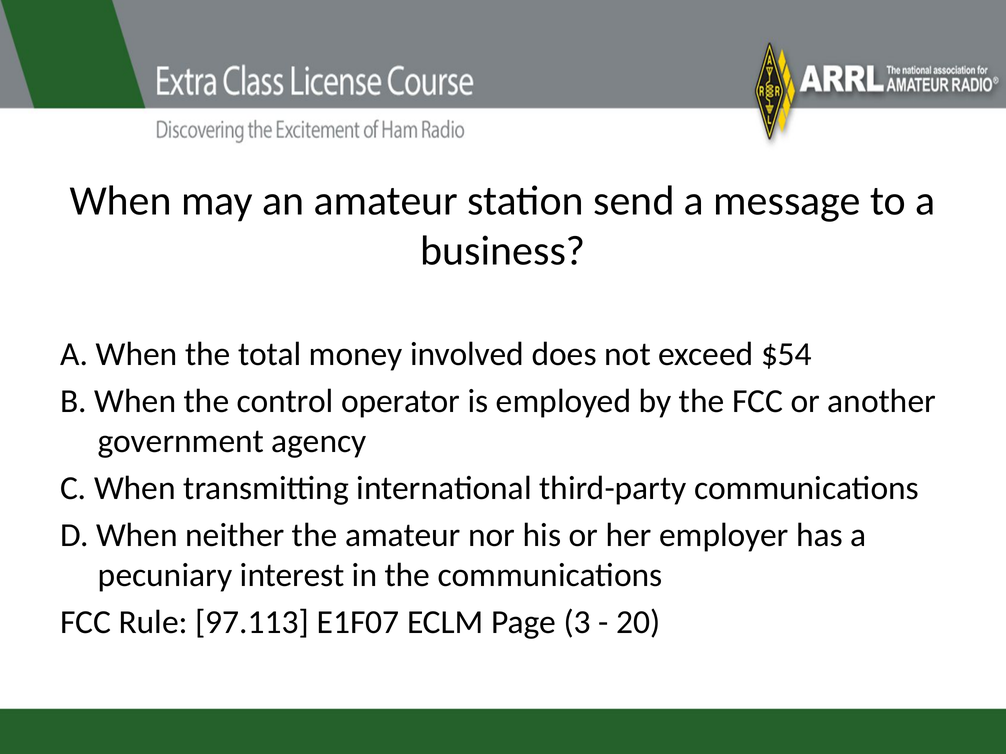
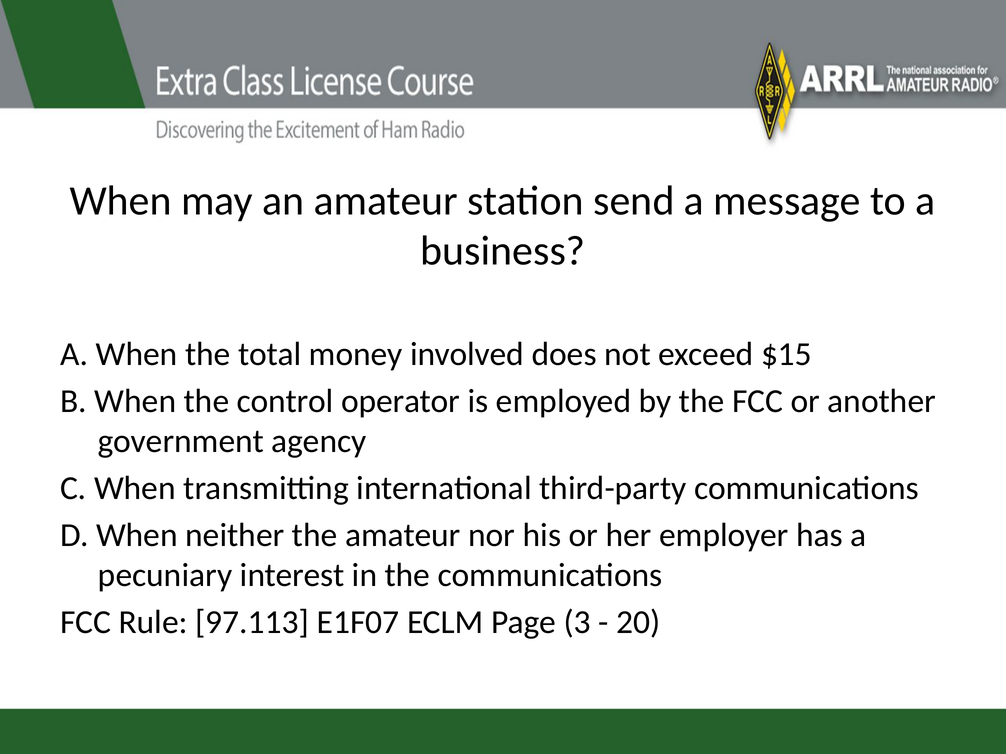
$54: $54 -> $15
